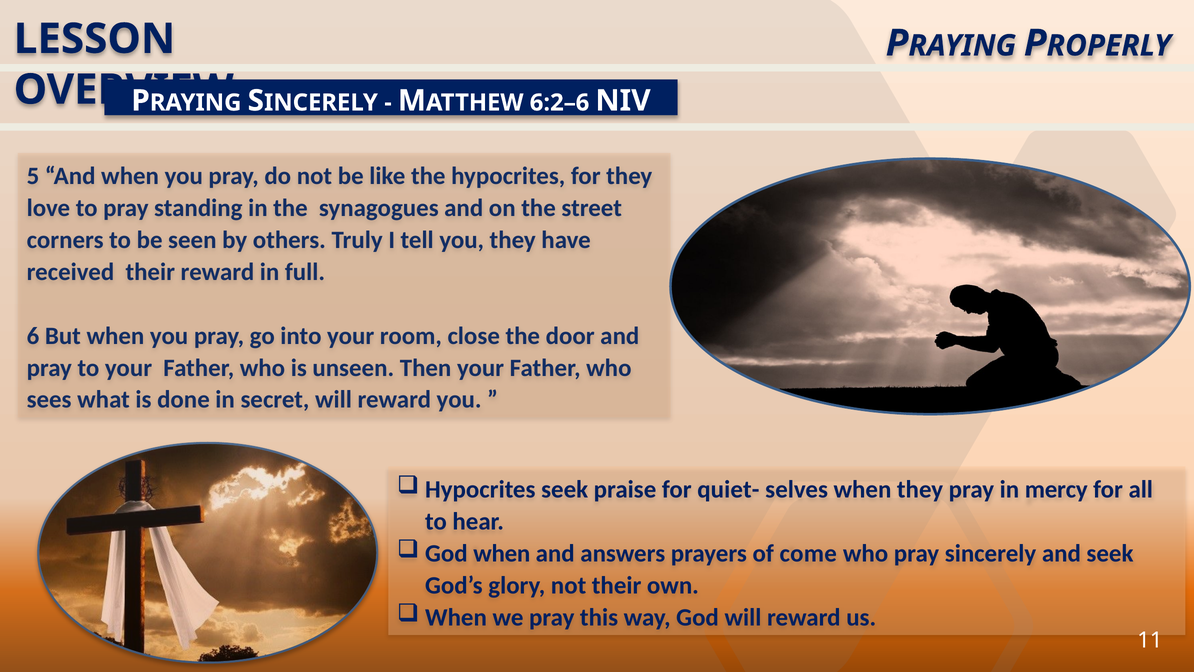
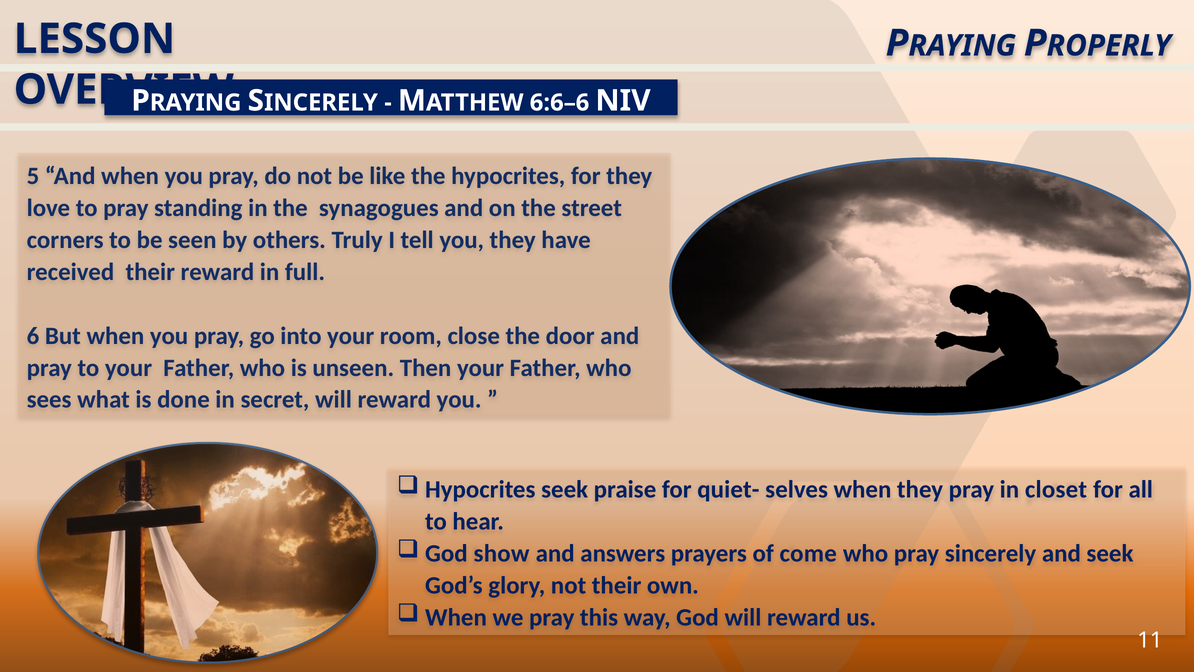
6:2–6: 6:2–6 -> 6:6–6
mercy: mercy -> closet
God when: when -> show
